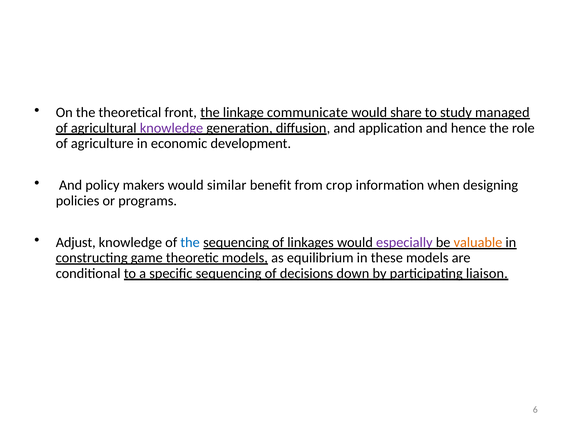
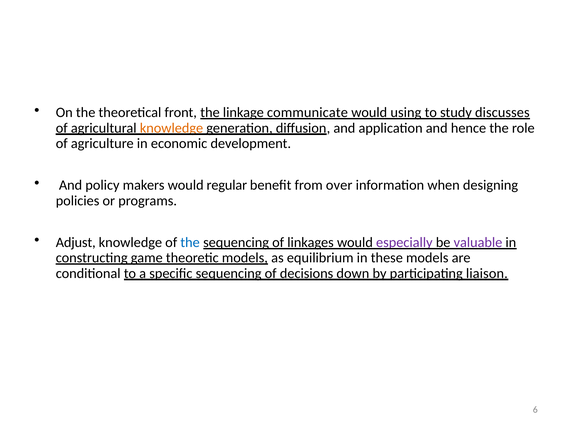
share: share -> using
managed: managed -> discusses
knowledge at (172, 128) colour: purple -> orange
similar: similar -> regular
crop: crop -> over
valuable colour: orange -> purple
